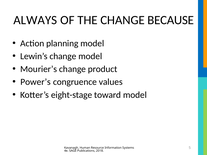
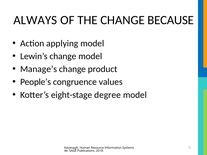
planning: planning -> applying
Mourier’s: Mourier’s -> Manage’s
Power’s: Power’s -> People’s
toward: toward -> degree
